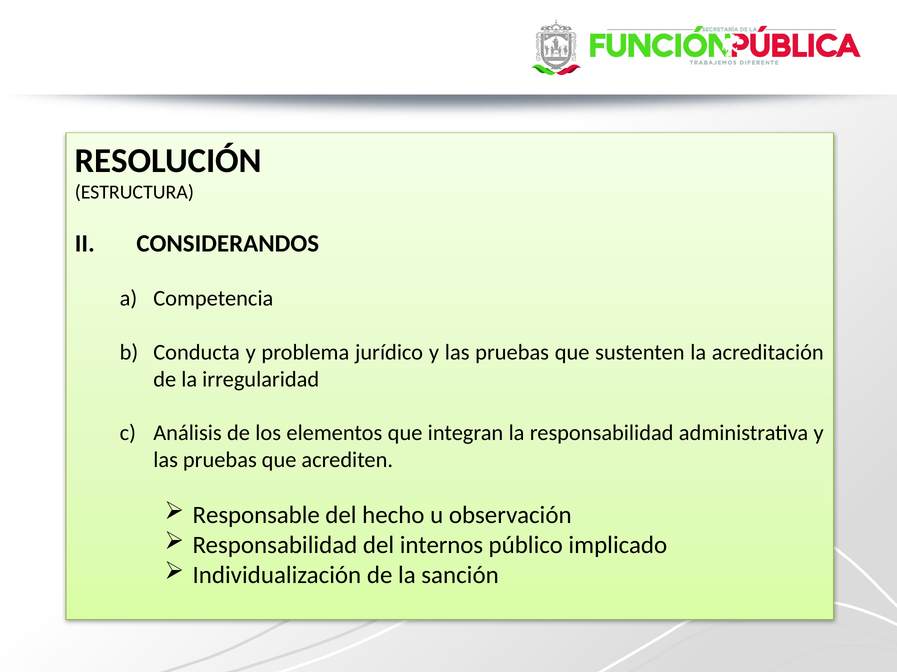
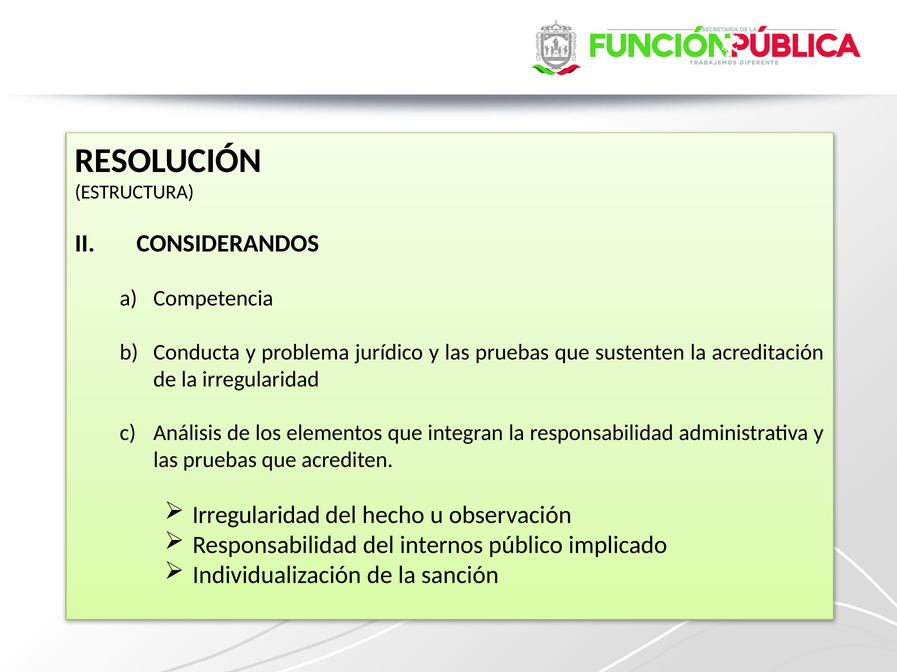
Responsable at (256, 516): Responsable -> Irregularidad
